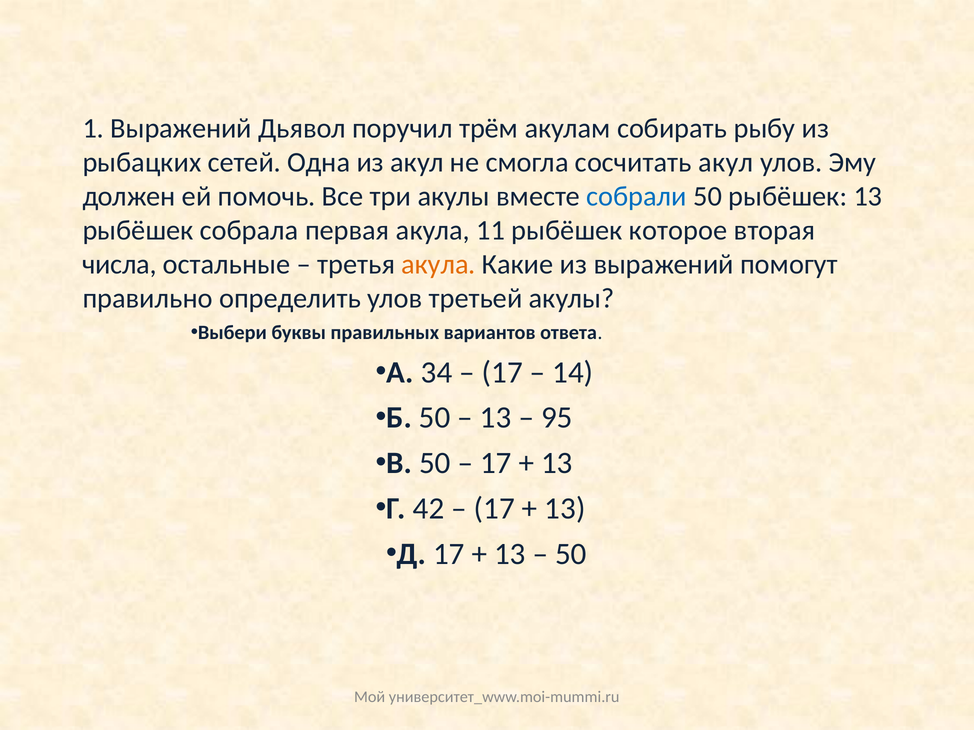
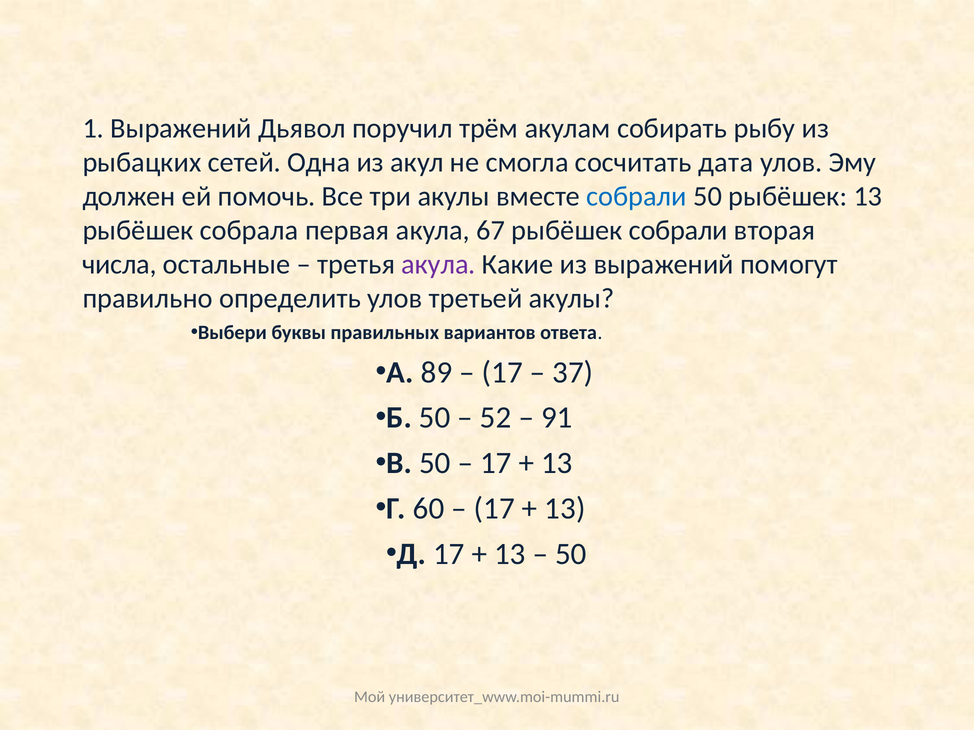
сосчитать акул: акул -> дата
11: 11 -> 67
рыбёшек которое: которое -> собрали
акула at (439, 265) colour: orange -> purple
34: 34 -> 89
14: 14 -> 37
13 at (496, 418): 13 -> 52
95: 95 -> 91
42: 42 -> 60
